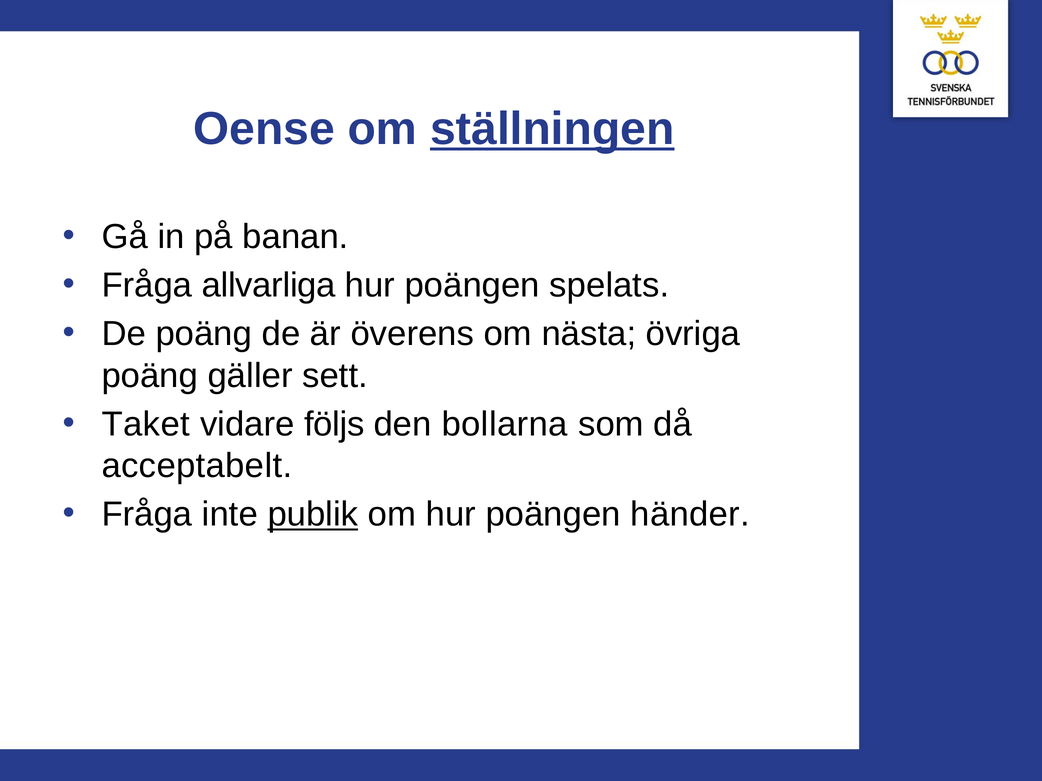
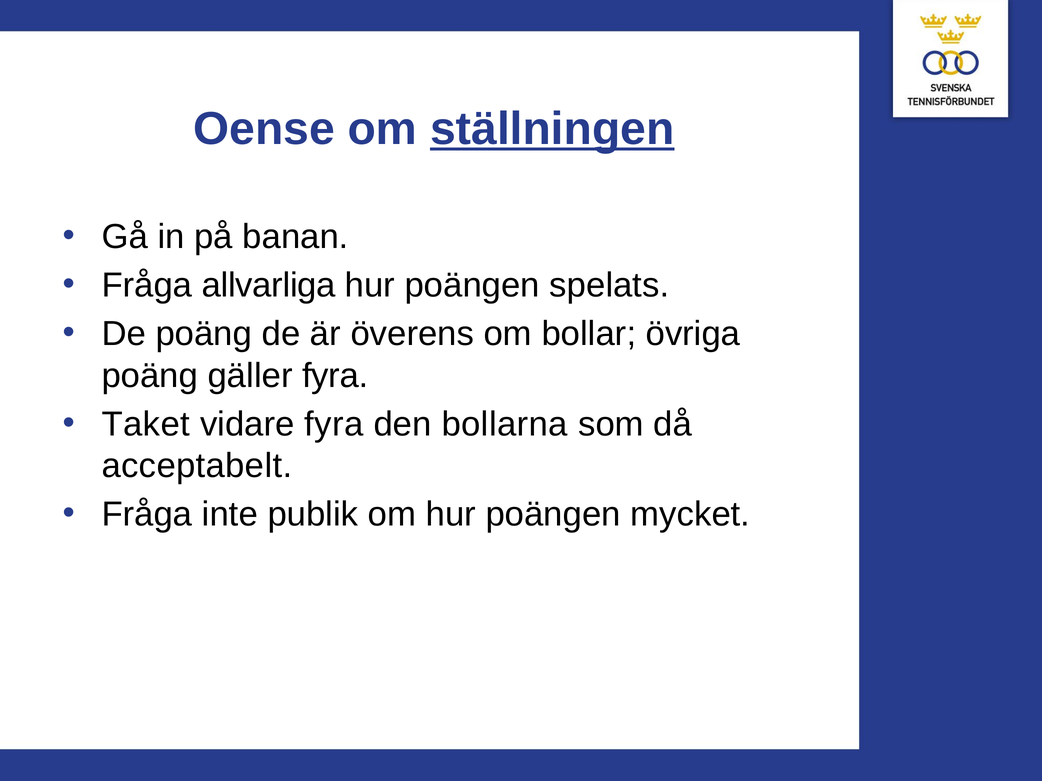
nästa: nästa -> bollar
gäller sett: sett -> fyra
vidare följs: följs -> fyra
publik underline: present -> none
händer: händer -> mycket
